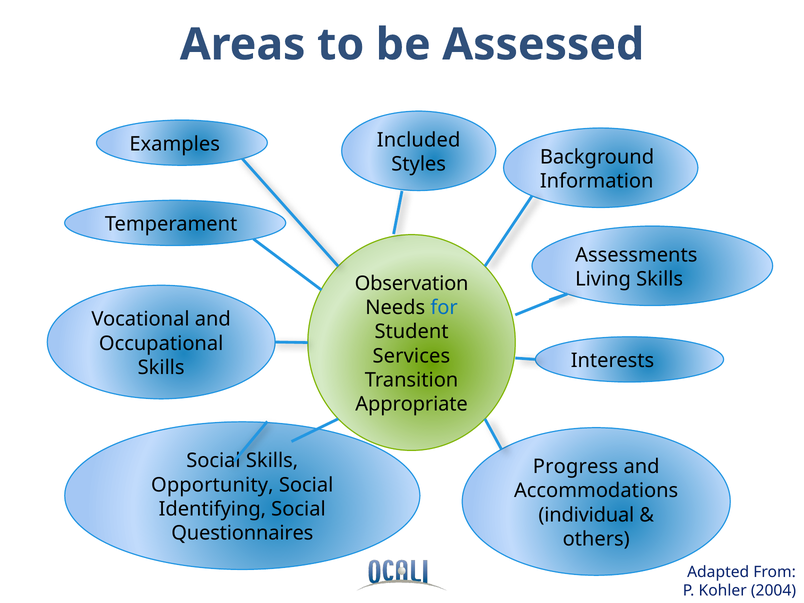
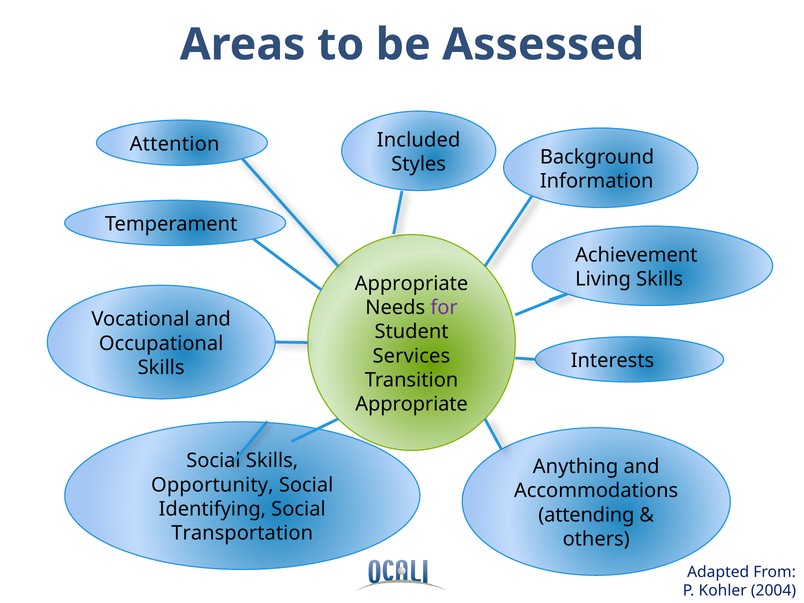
Examples: Examples -> Attention
Assessments: Assessments -> Achievement
Observation at (412, 284): Observation -> Appropriate
for colour: blue -> purple
Progress: Progress -> Anything
individual: individual -> attending
Questionnaires: Questionnaires -> Transportation
